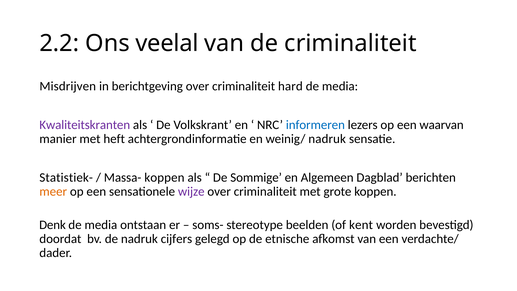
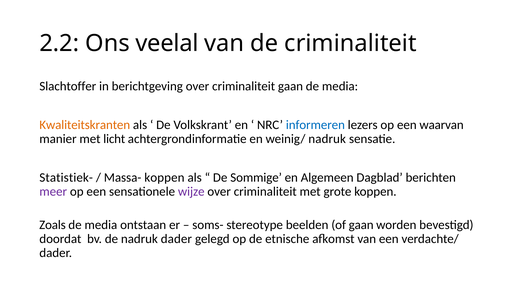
Misdrijven: Misdrijven -> Slachtoffer
criminaliteit hard: hard -> gaan
Kwaliteitskranten colour: purple -> orange
heft: heft -> licht
meer colour: orange -> purple
Denk: Denk -> Zoals
of kent: kent -> gaan
nadruk cijfers: cijfers -> dader
